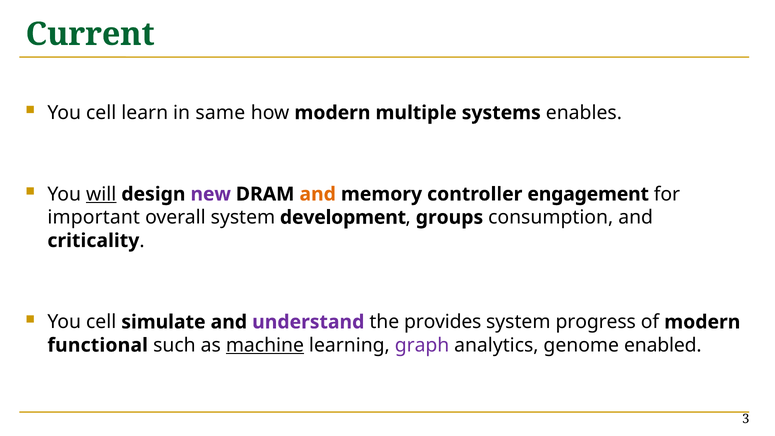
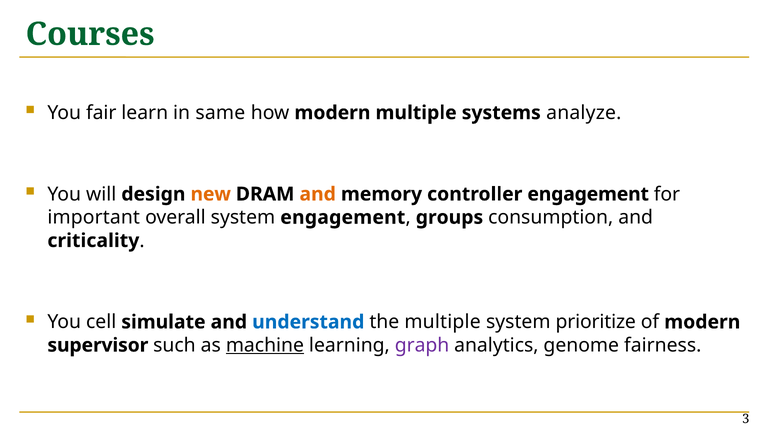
Current: Current -> Courses
cell at (101, 113): cell -> fair
enables: enables -> analyze
will underline: present -> none
new colour: purple -> orange
system development: development -> engagement
understand colour: purple -> blue
the provides: provides -> multiple
progress: progress -> prioritize
functional: functional -> supervisor
enabled: enabled -> fairness
